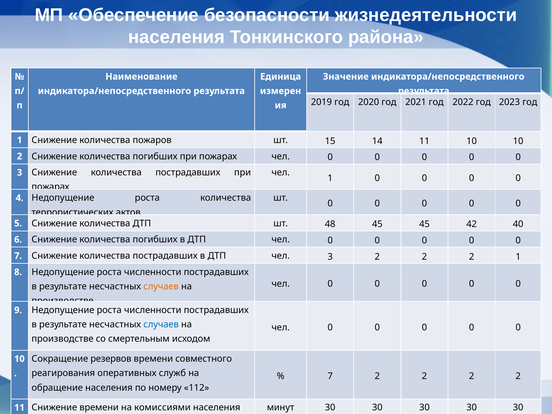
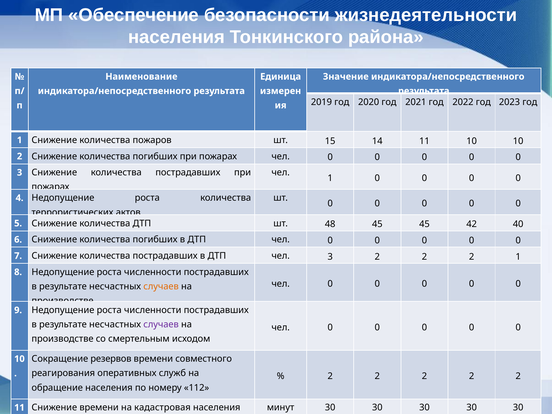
случаев at (161, 325) colour: blue -> purple
7 at (330, 376): 7 -> 2
комиссиями: комиссиями -> кадастровая
